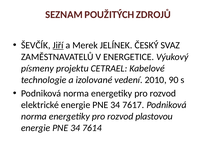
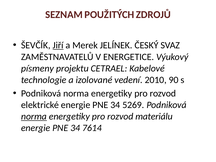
7617: 7617 -> 5269
norma at (34, 116) underline: none -> present
plastovou: plastovou -> materiálu
